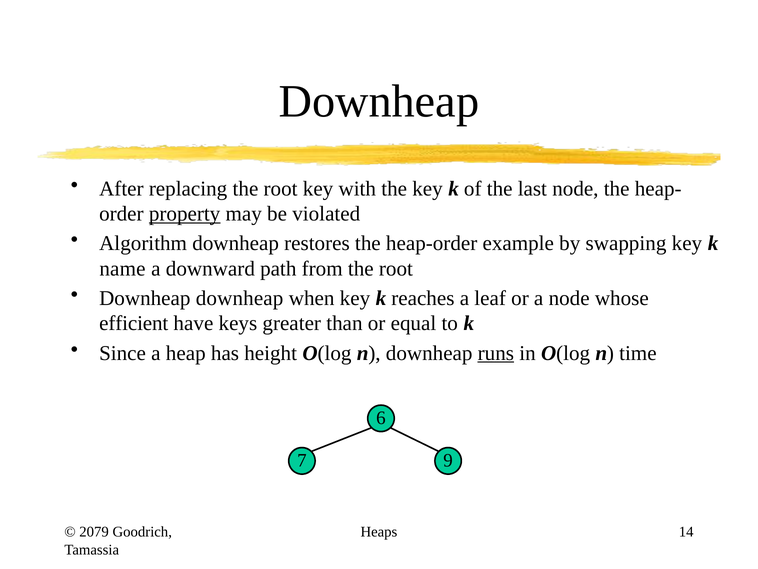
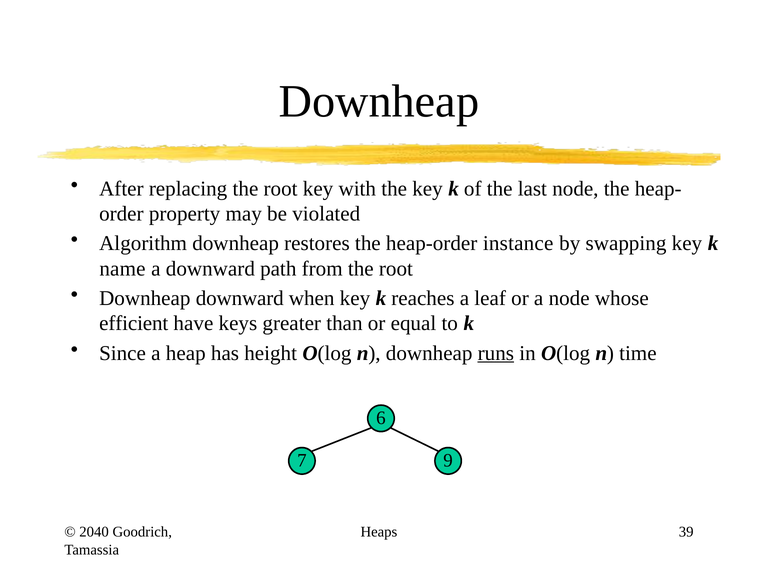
property underline: present -> none
example: example -> instance
Downheap downheap: downheap -> downward
2079: 2079 -> 2040
14: 14 -> 39
